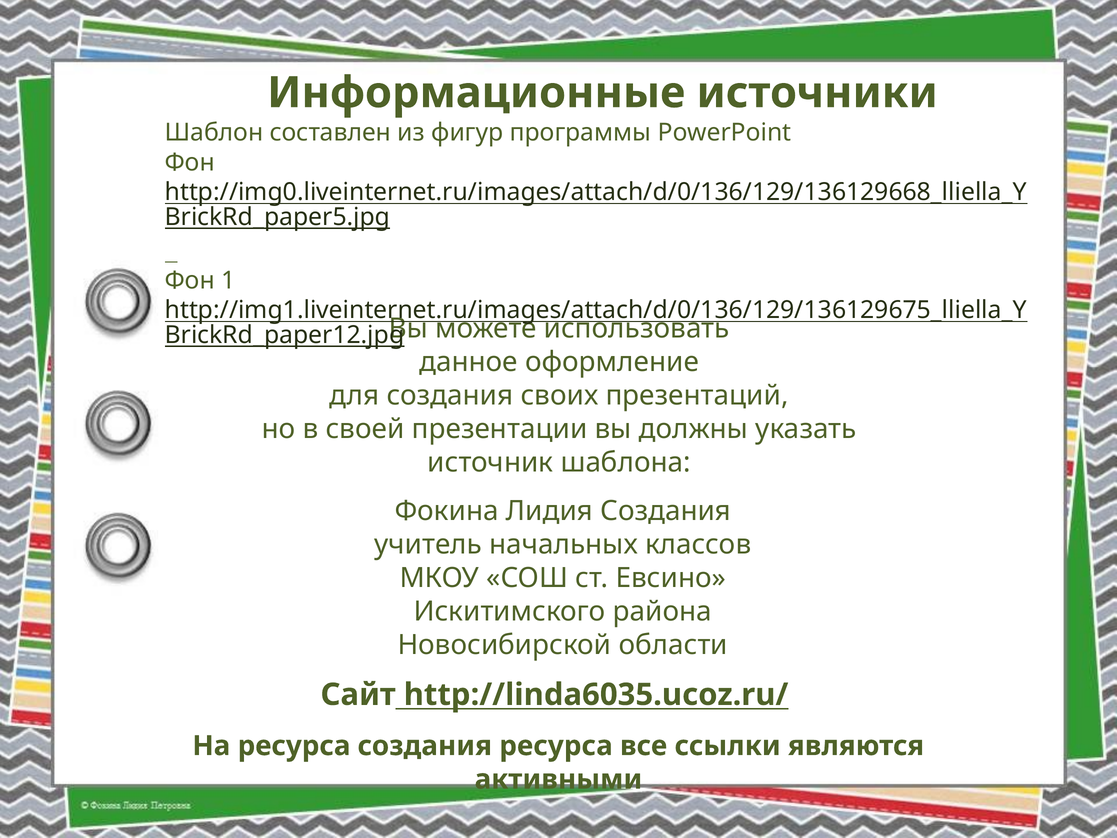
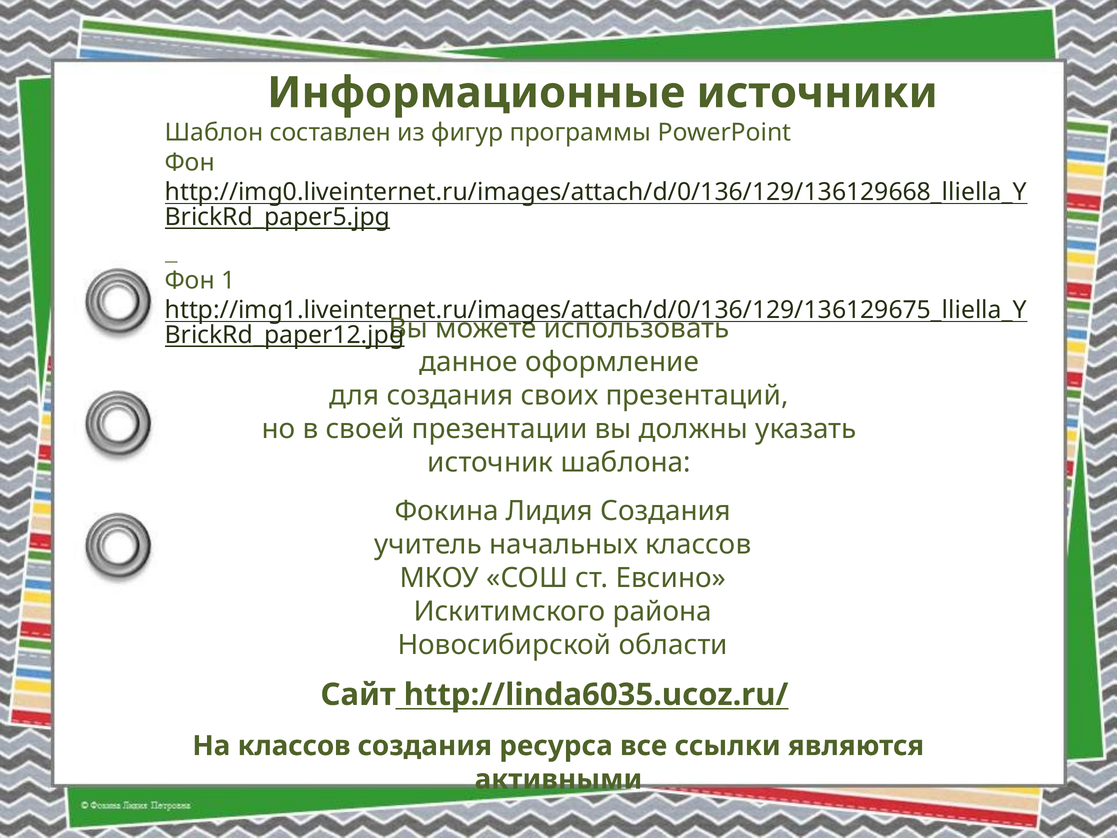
На ресурса: ресурса -> классов
